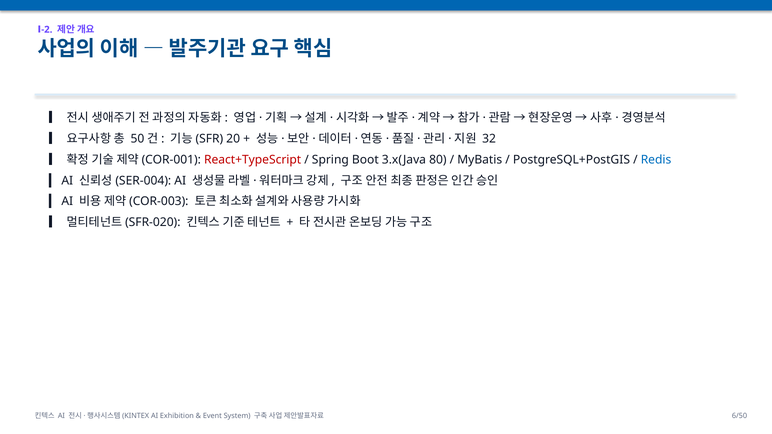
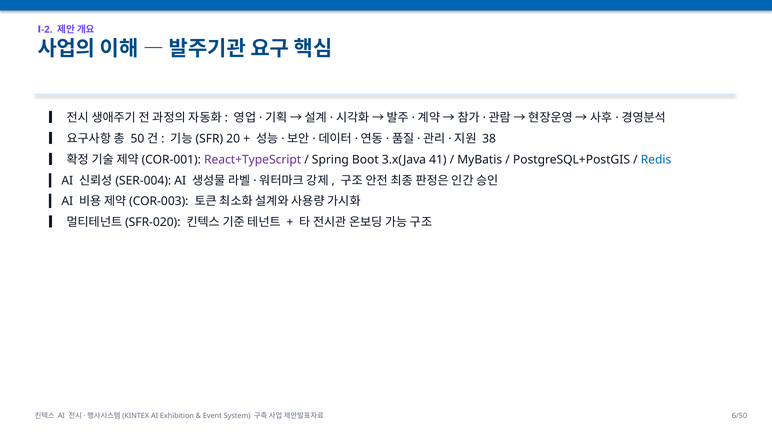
32: 32 -> 38
React+TypeScript colour: red -> purple
80: 80 -> 41
